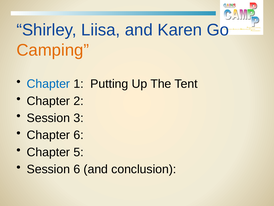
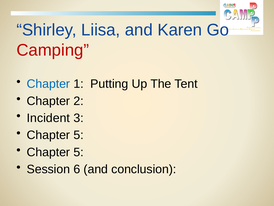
Camping colour: orange -> red
Session at (48, 118): Session -> Incident
6 at (79, 135): 6 -> 5
